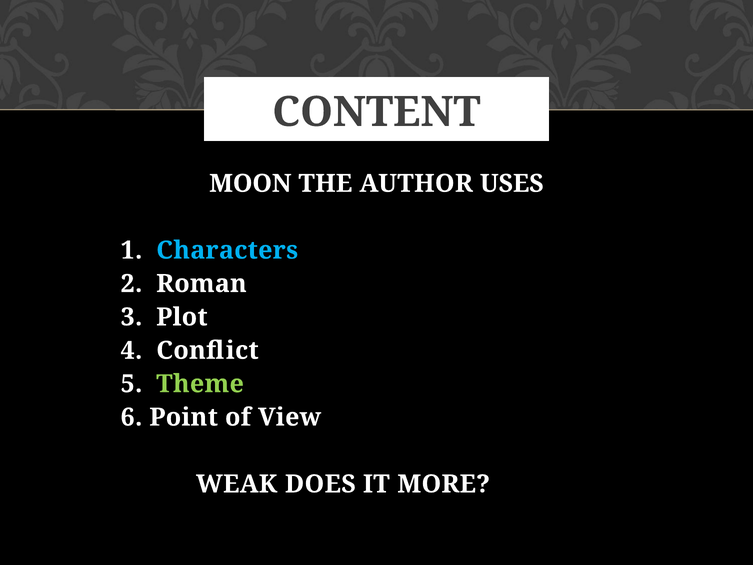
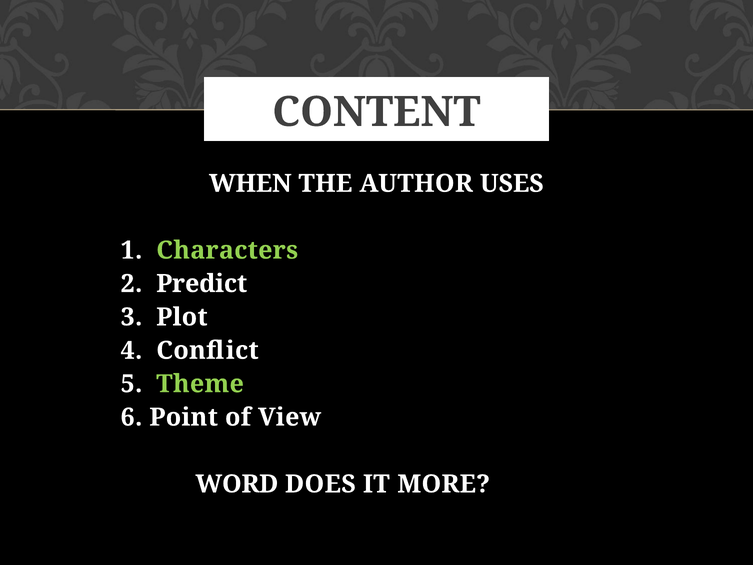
MOON: MOON -> WHEN
Characters colour: light blue -> light green
Roman: Roman -> Predict
WEAK: WEAK -> WORD
